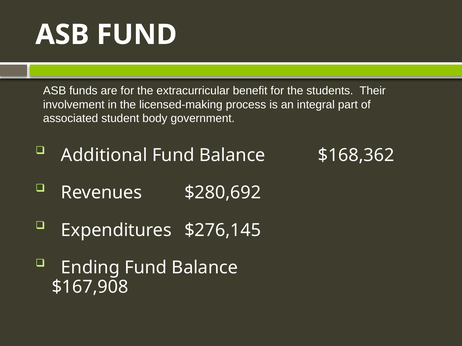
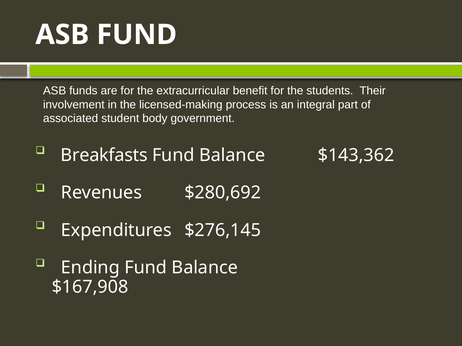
Additional: Additional -> Breakfasts
$168,362: $168,362 -> $143,362
